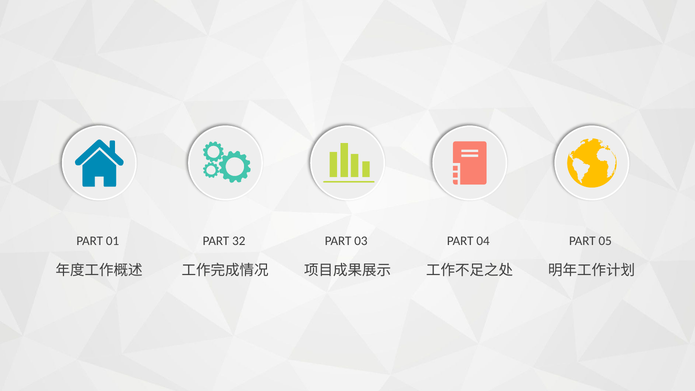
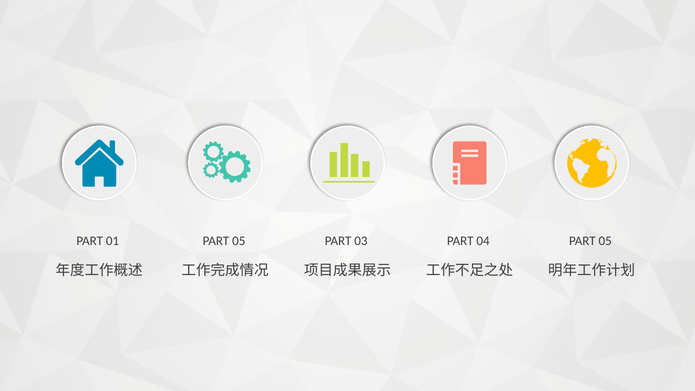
01 PART 32: 32 -> 05
